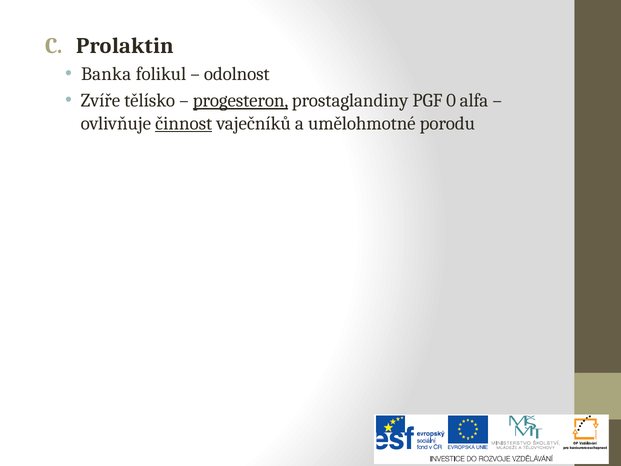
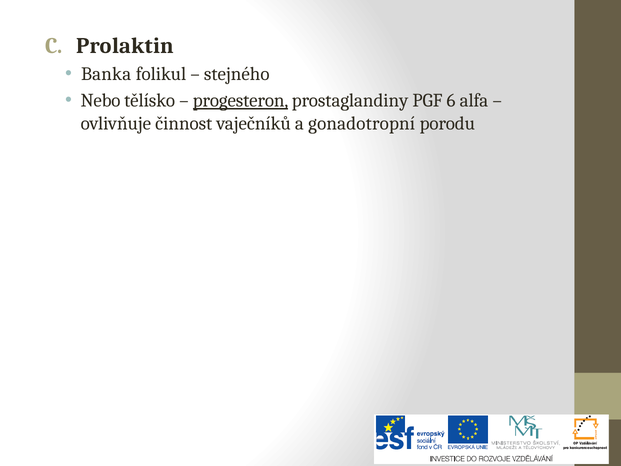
odolnost: odolnost -> stejného
Zvíře: Zvíře -> Nebo
0: 0 -> 6
činnost underline: present -> none
umělohmotné: umělohmotné -> gonadotropní
